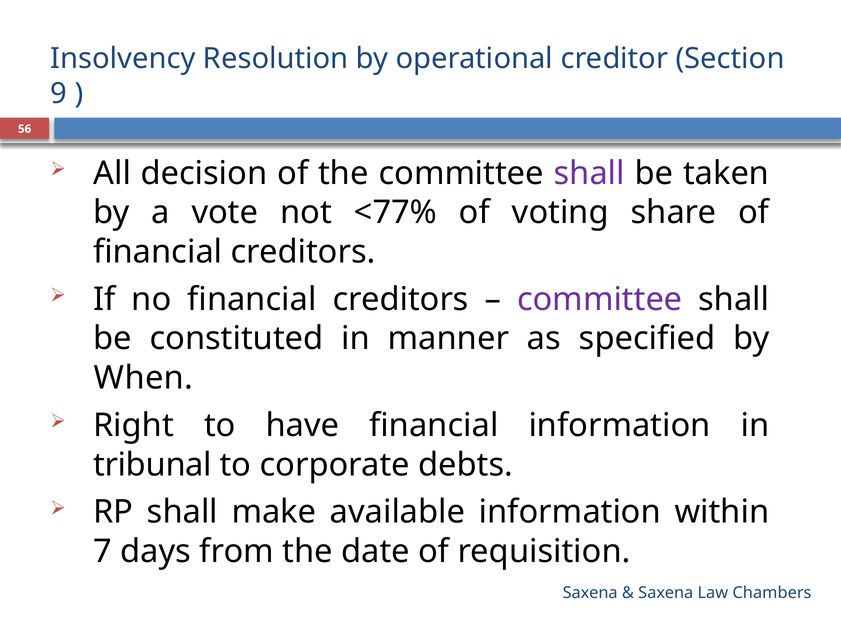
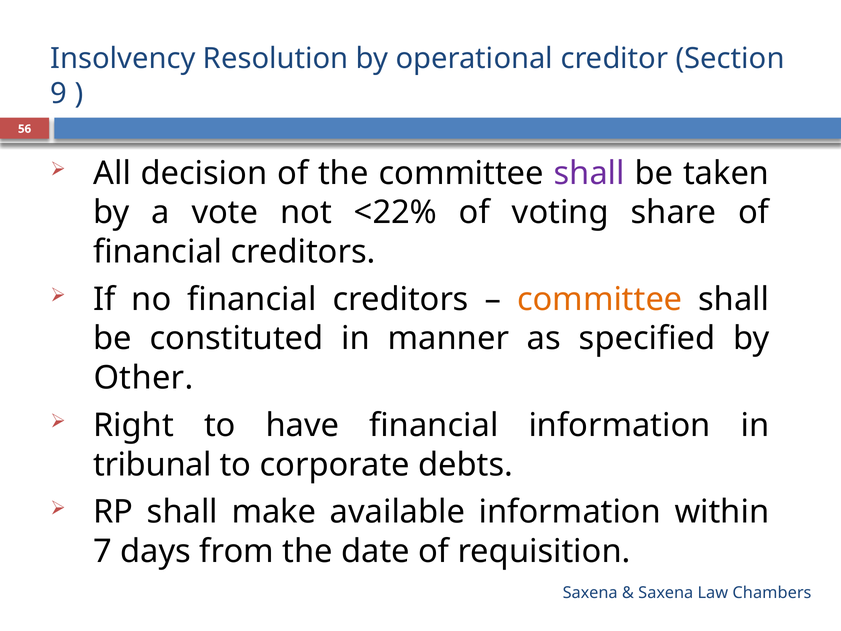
<77%: <77% -> <22%
committee at (600, 299) colour: purple -> orange
When: When -> Other
